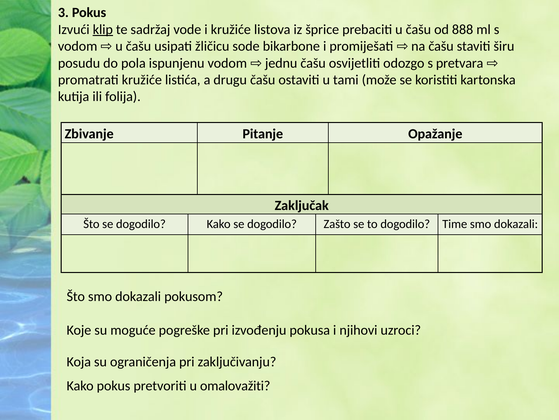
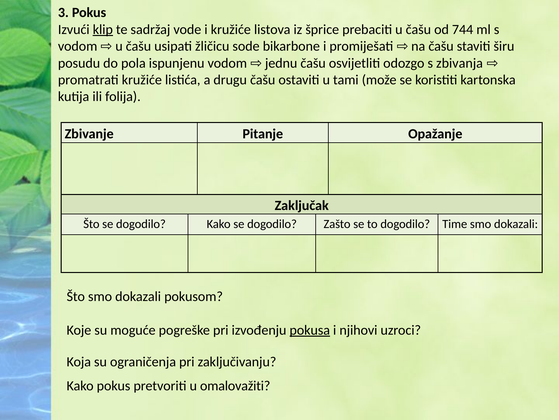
888: 888 -> 744
pretvara: pretvara -> zbivanja
pokusa underline: none -> present
